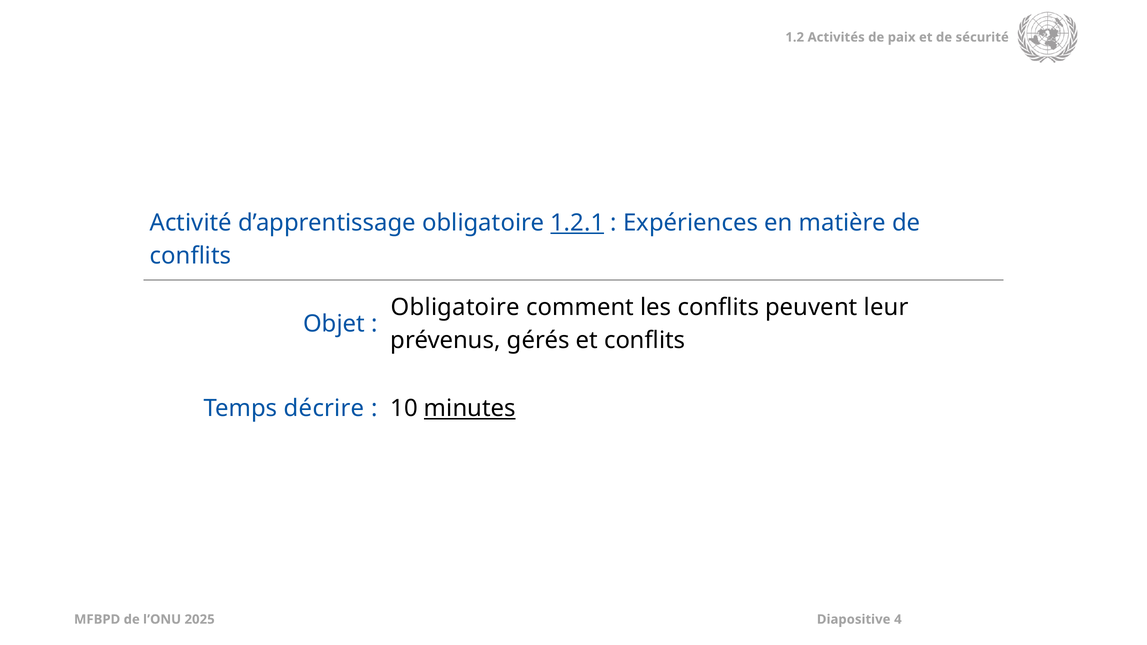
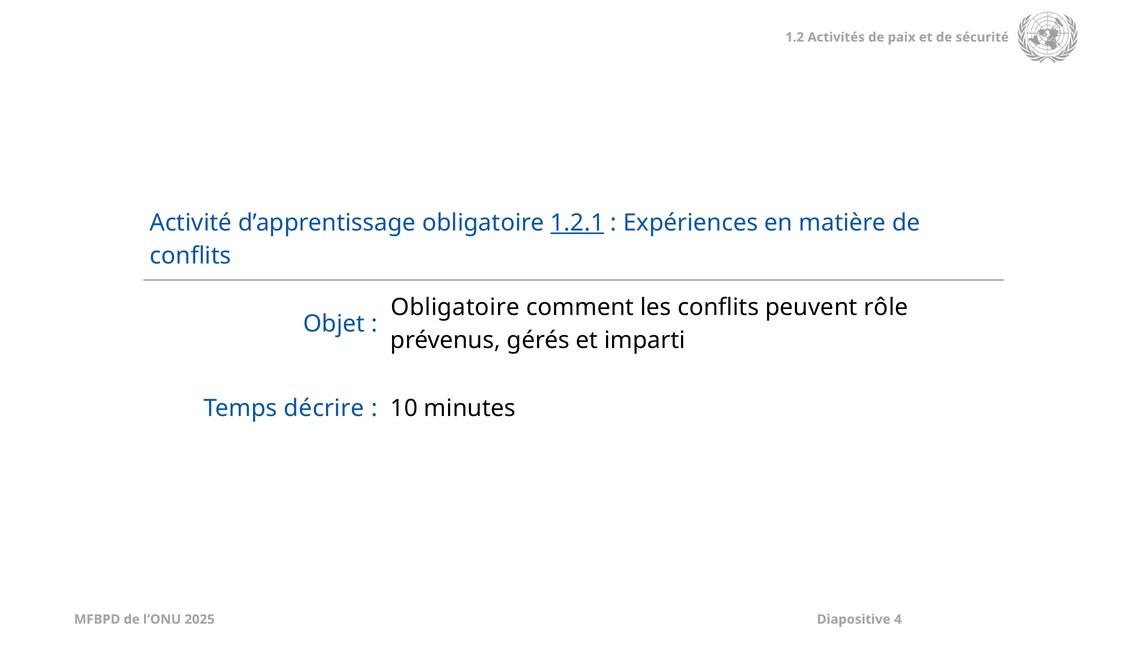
leur: leur -> rôle
et conflits: conflits -> imparti
minutes underline: present -> none
